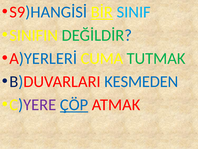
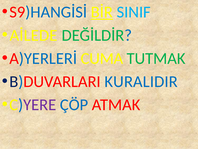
SINIFIN: SINIFIN -> AİLEDE
KESMEDEN: KESMEDEN -> KURALIDIR
ÇÖP underline: present -> none
